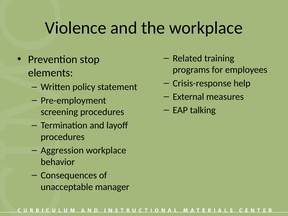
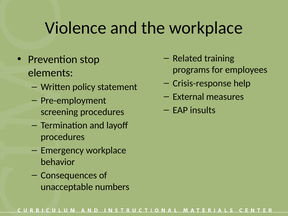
talking: talking -> insults
Aggression: Aggression -> Emergency
manager: manager -> numbers
